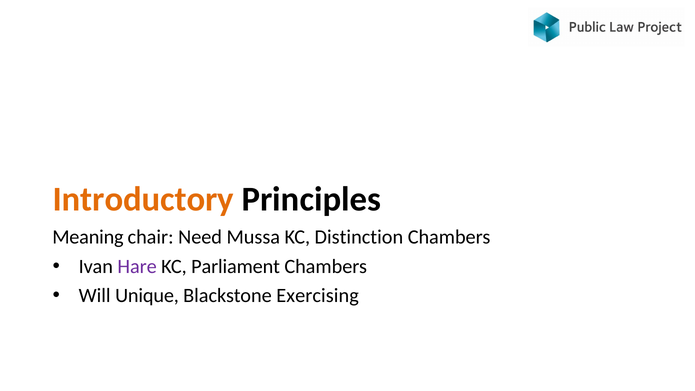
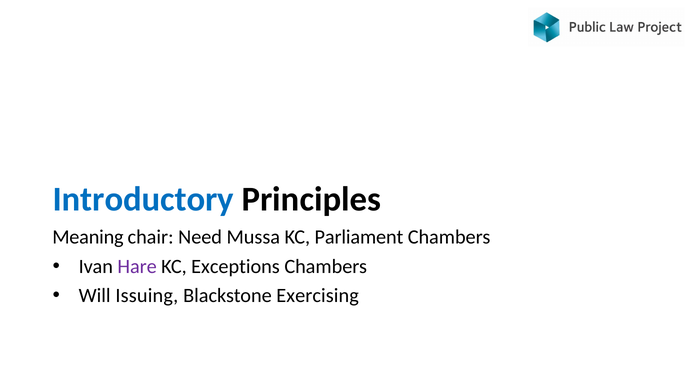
Introductory colour: orange -> blue
Distinction: Distinction -> Parliament
Parliament: Parliament -> Exceptions
Unique: Unique -> Issuing
